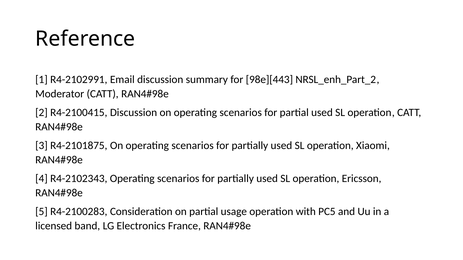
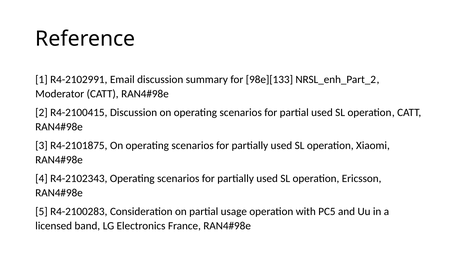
98e][443: 98e][443 -> 98e][133
